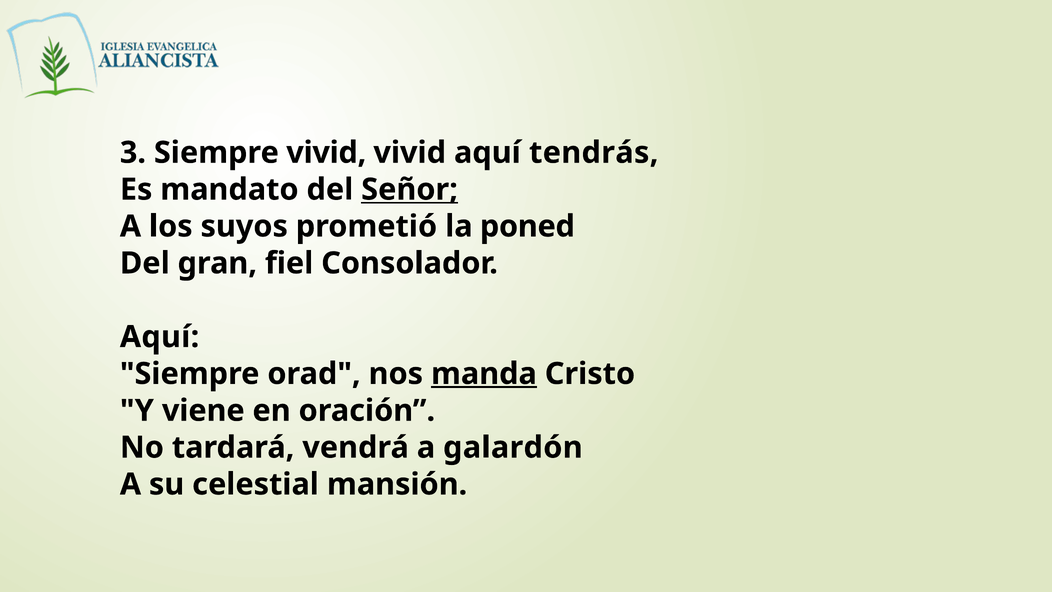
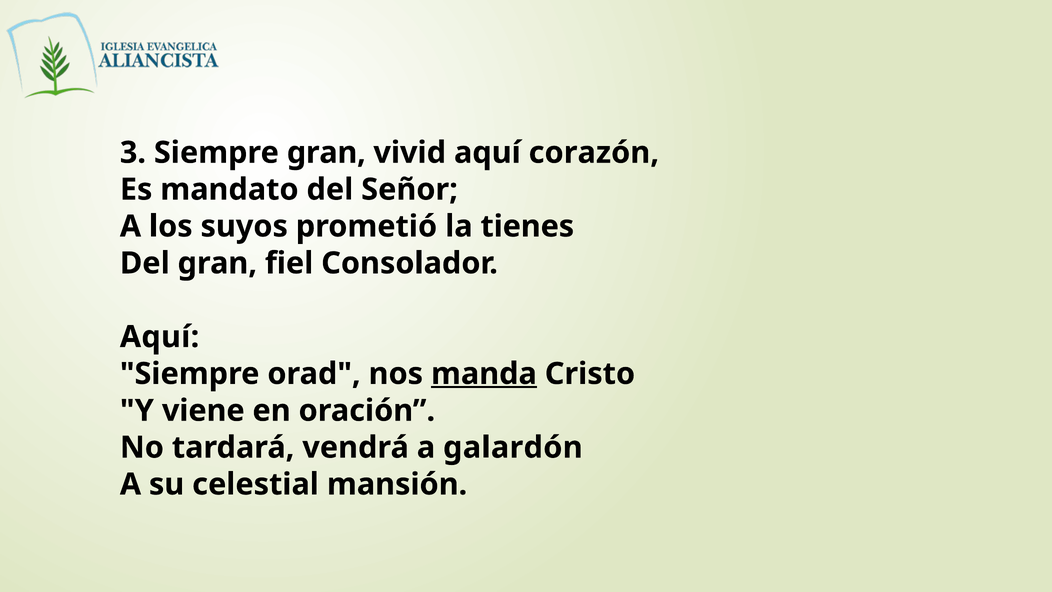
Siempre vivid: vivid -> gran
tendrás: tendrás -> corazón
Señor underline: present -> none
poned: poned -> tienes
